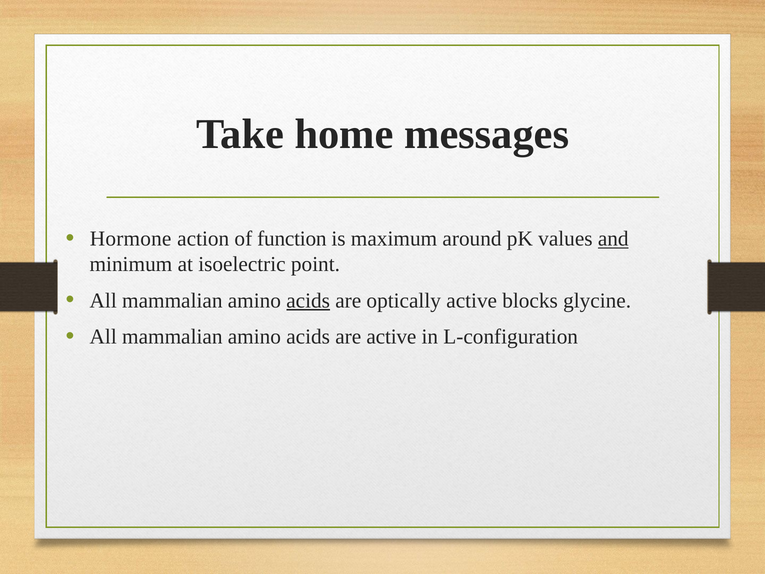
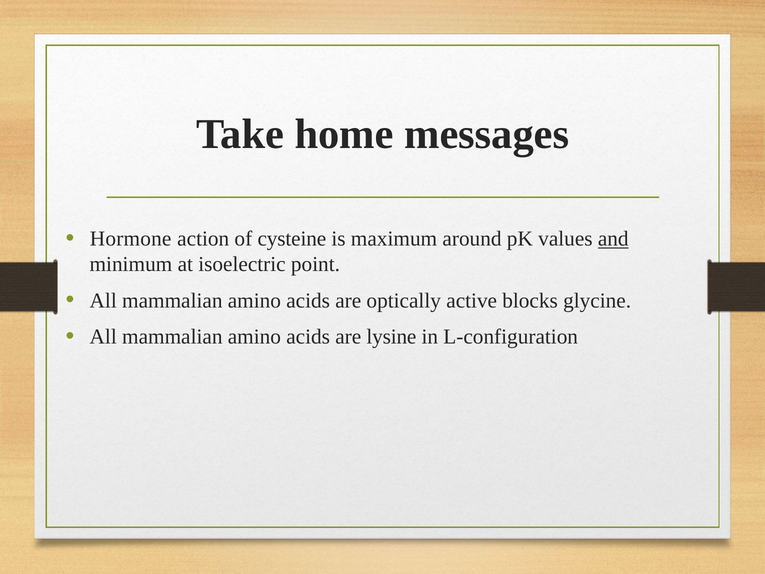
function: function -> cysteine
acids at (308, 300) underline: present -> none
are active: active -> lysine
